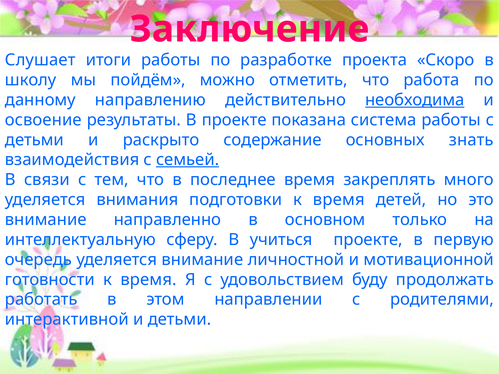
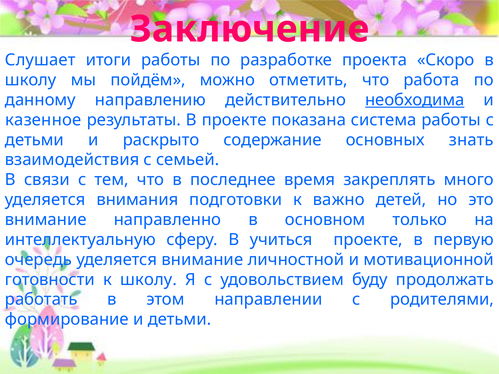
освоение: освоение -> казенное
семьей underline: present -> none
подготовки к время: время -> важно
готовности к время: время -> школу
интерактивной: интерактивной -> формирование
